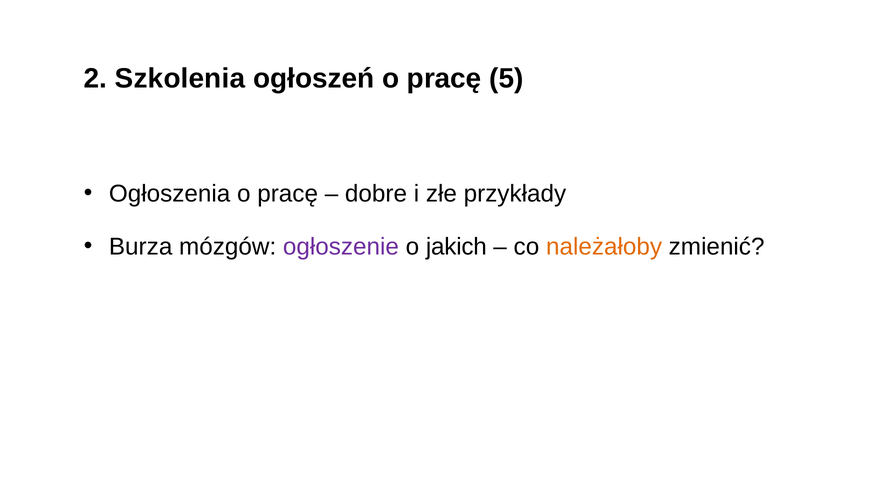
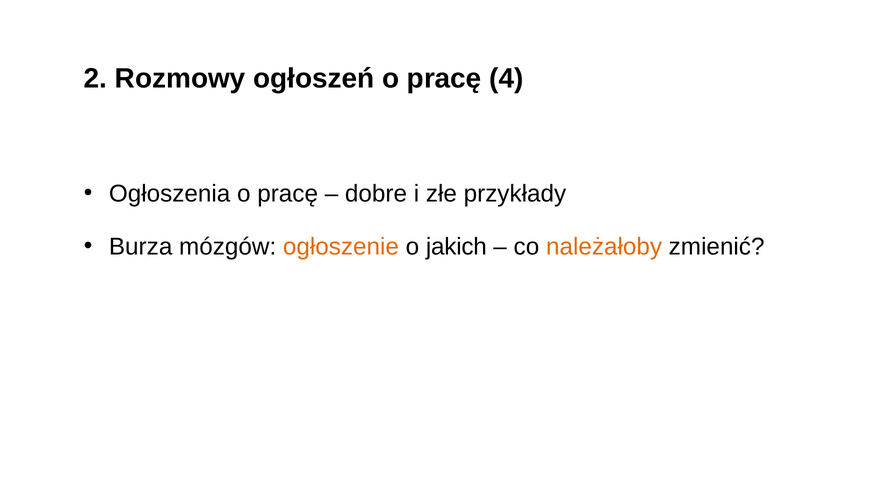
Szkolenia: Szkolenia -> Rozmowy
5: 5 -> 4
ogłoszenie colour: purple -> orange
